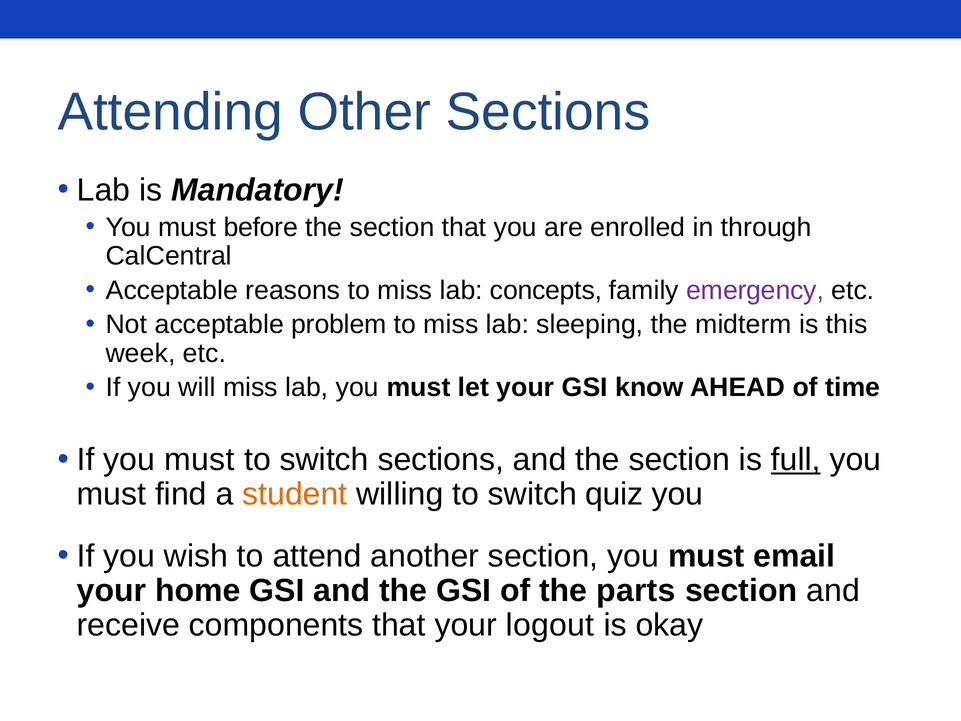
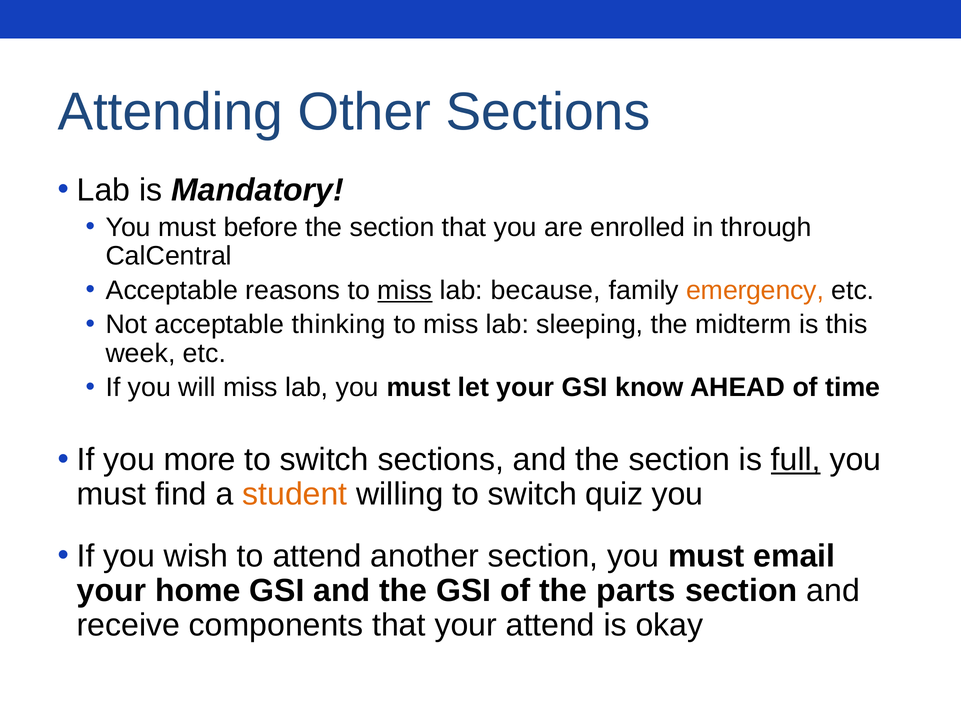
miss at (405, 290) underline: none -> present
concepts: concepts -> because
emergency colour: purple -> orange
problem: problem -> thinking
If you must: must -> more
your logout: logout -> attend
